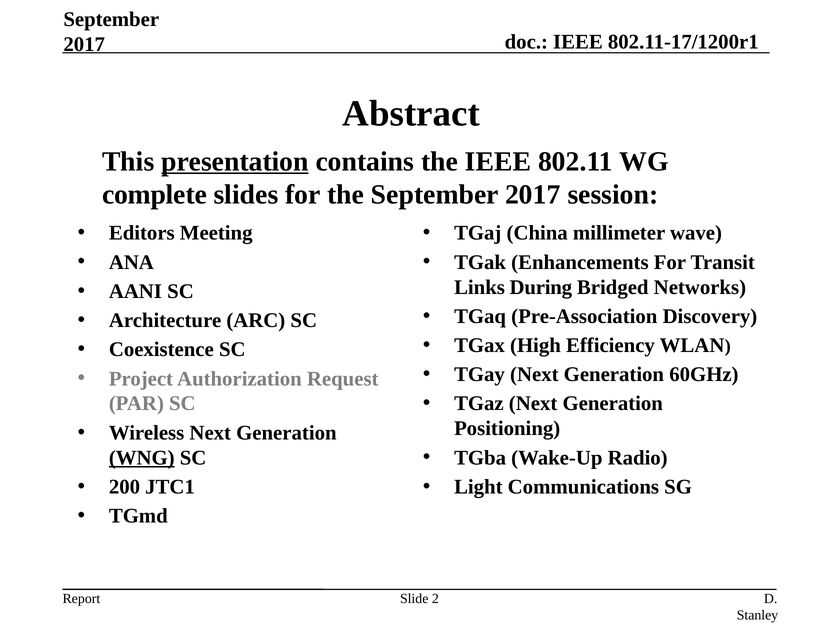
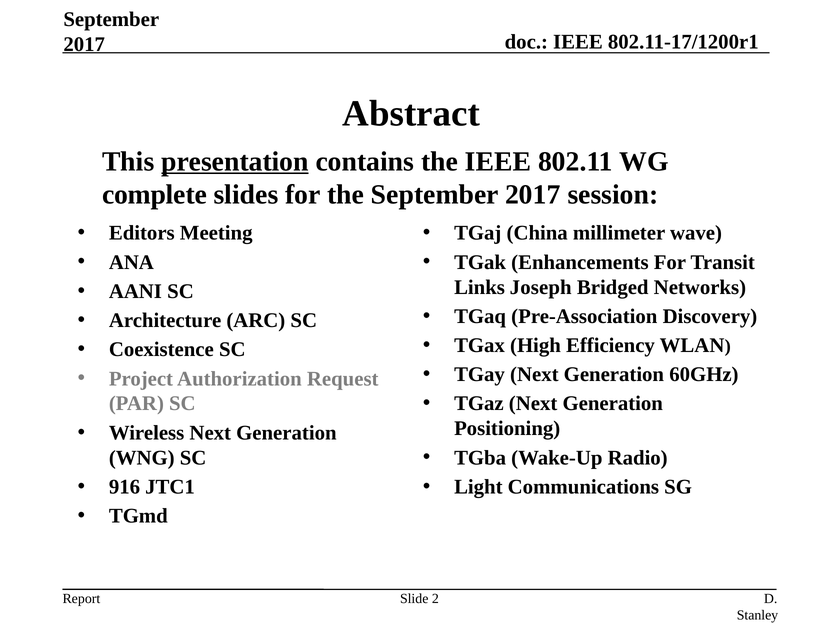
During: During -> Joseph
WNG underline: present -> none
200: 200 -> 916
